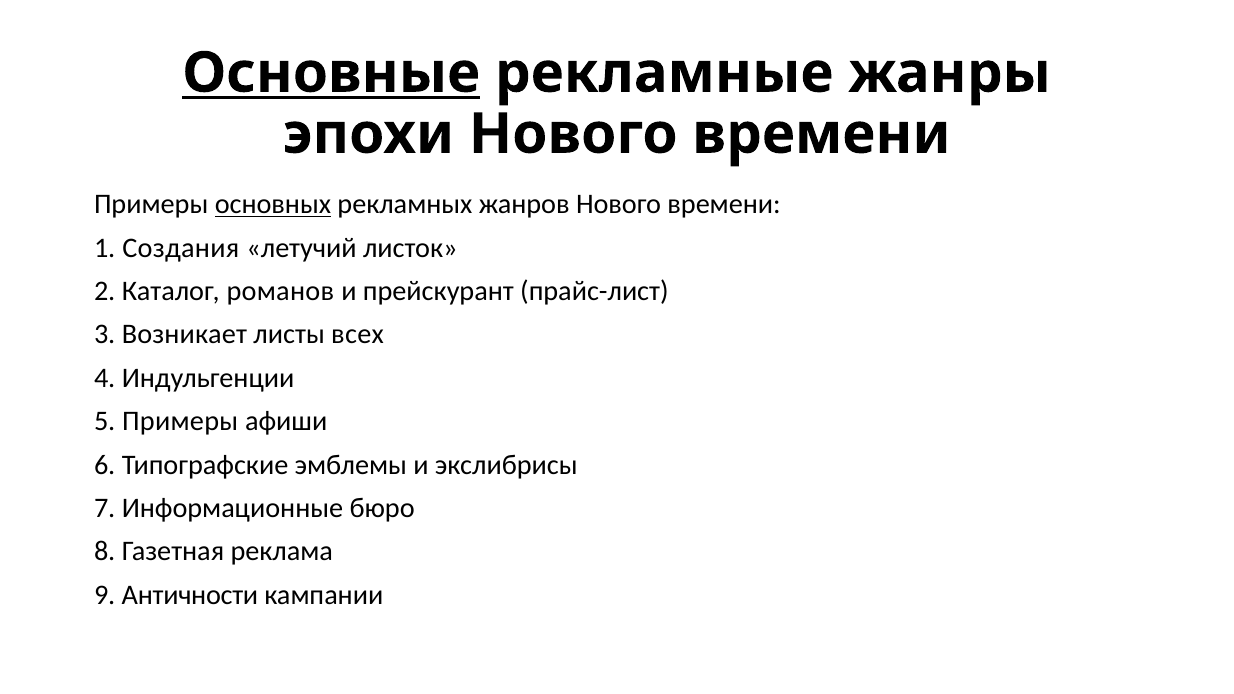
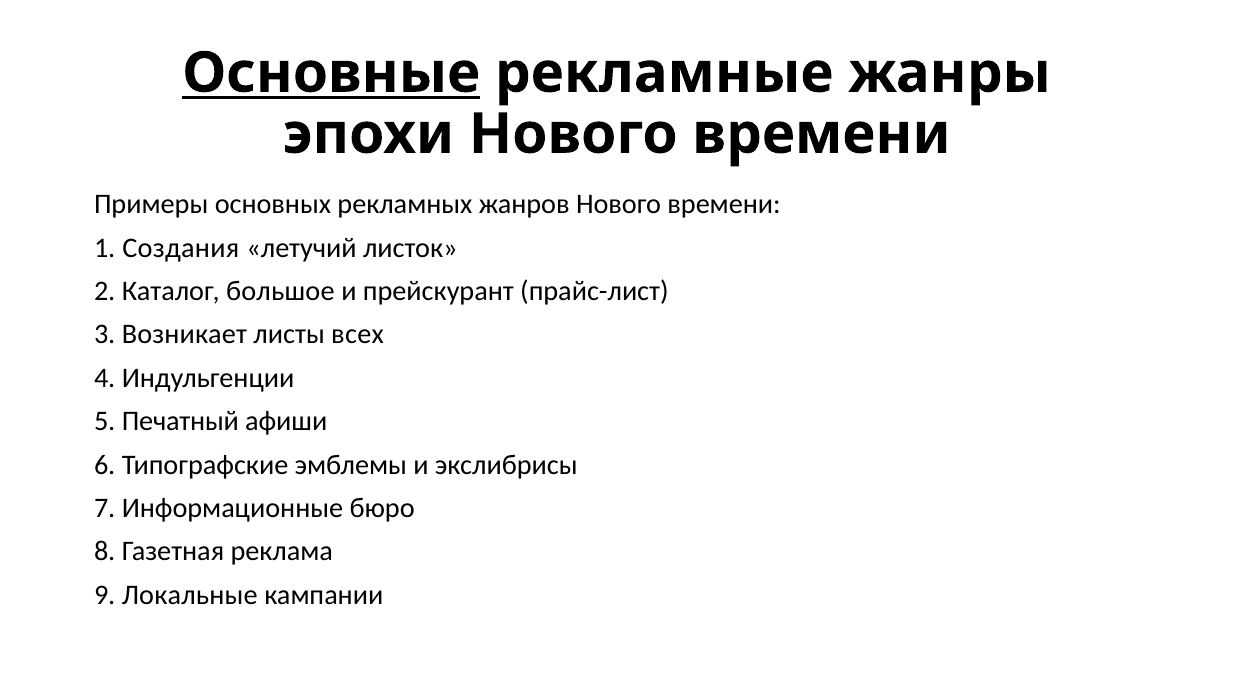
основных underline: present -> none
романов: романов -> большое
5 Примеры: Примеры -> Печатный
Античности: Античности -> Локальные
